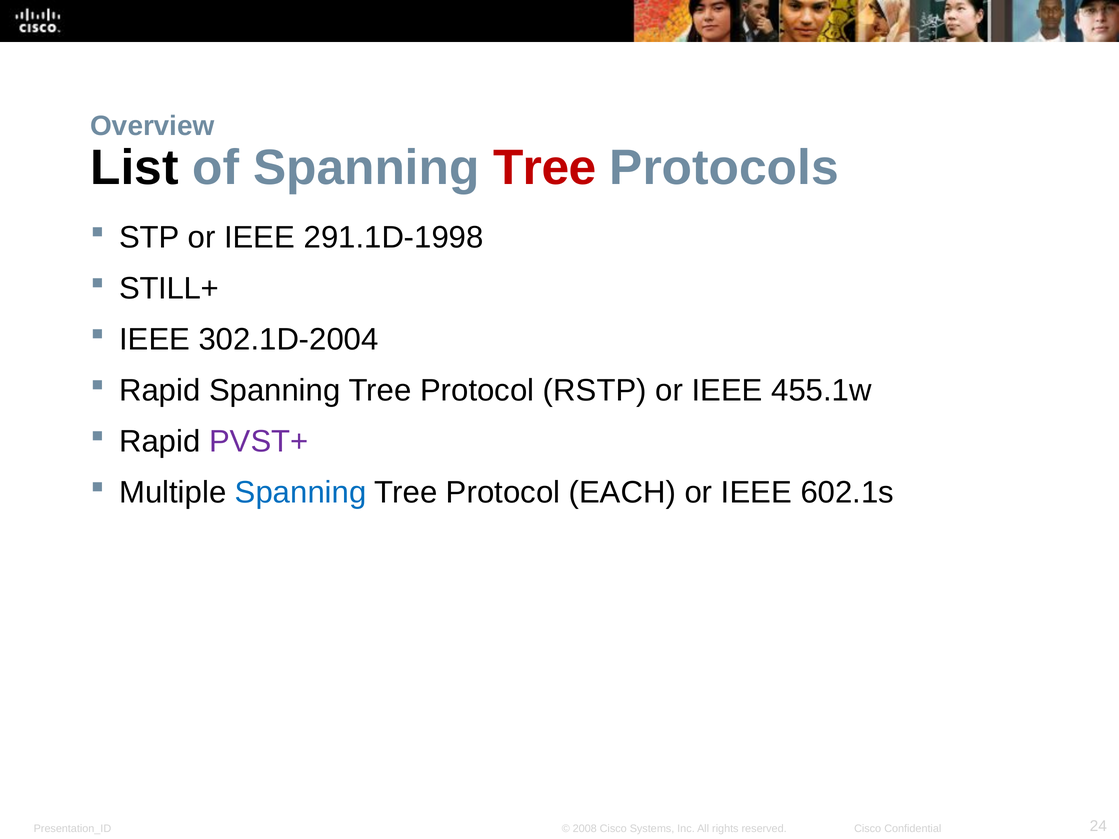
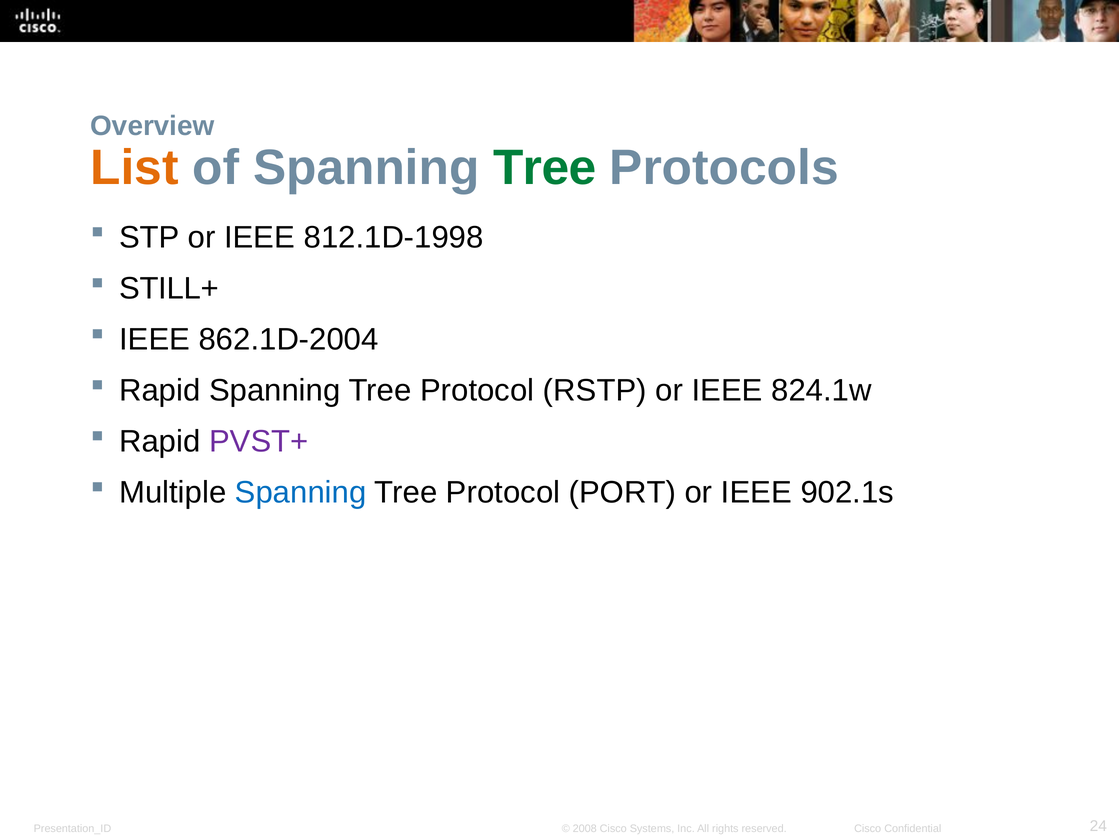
List colour: black -> orange
Tree at (545, 168) colour: red -> green
291.1D-1998: 291.1D-1998 -> 812.1D-1998
302.1D-2004: 302.1D-2004 -> 862.1D-2004
455.1w: 455.1w -> 824.1w
EACH: EACH -> PORT
602.1s: 602.1s -> 902.1s
